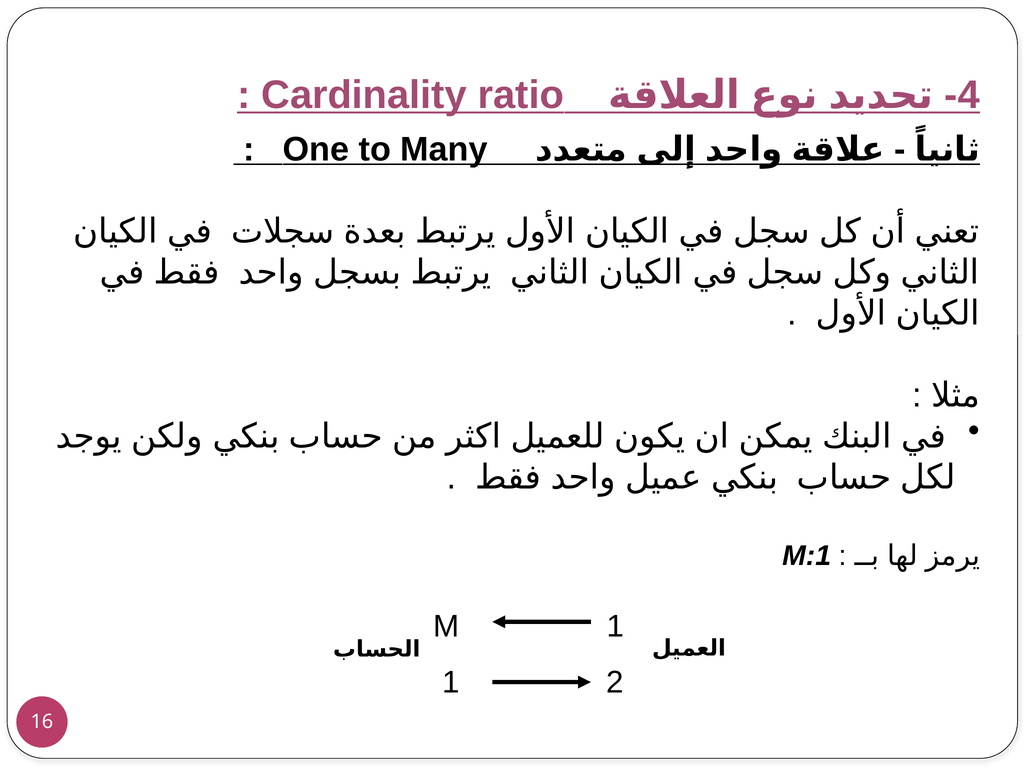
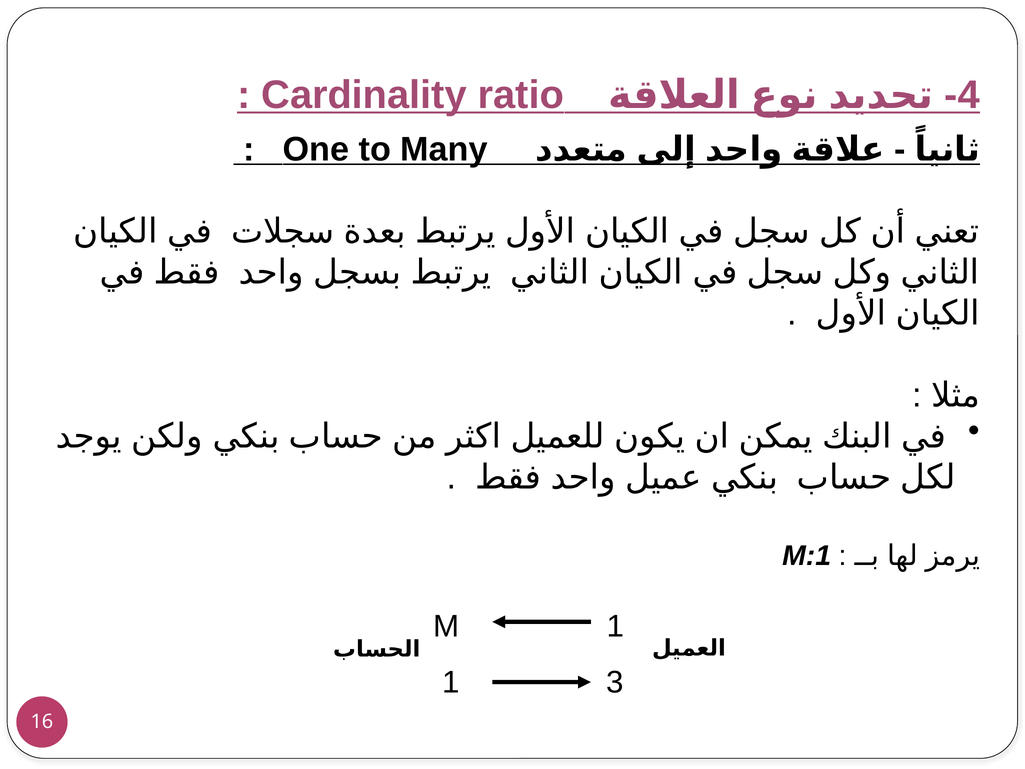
2: 2 -> 3
